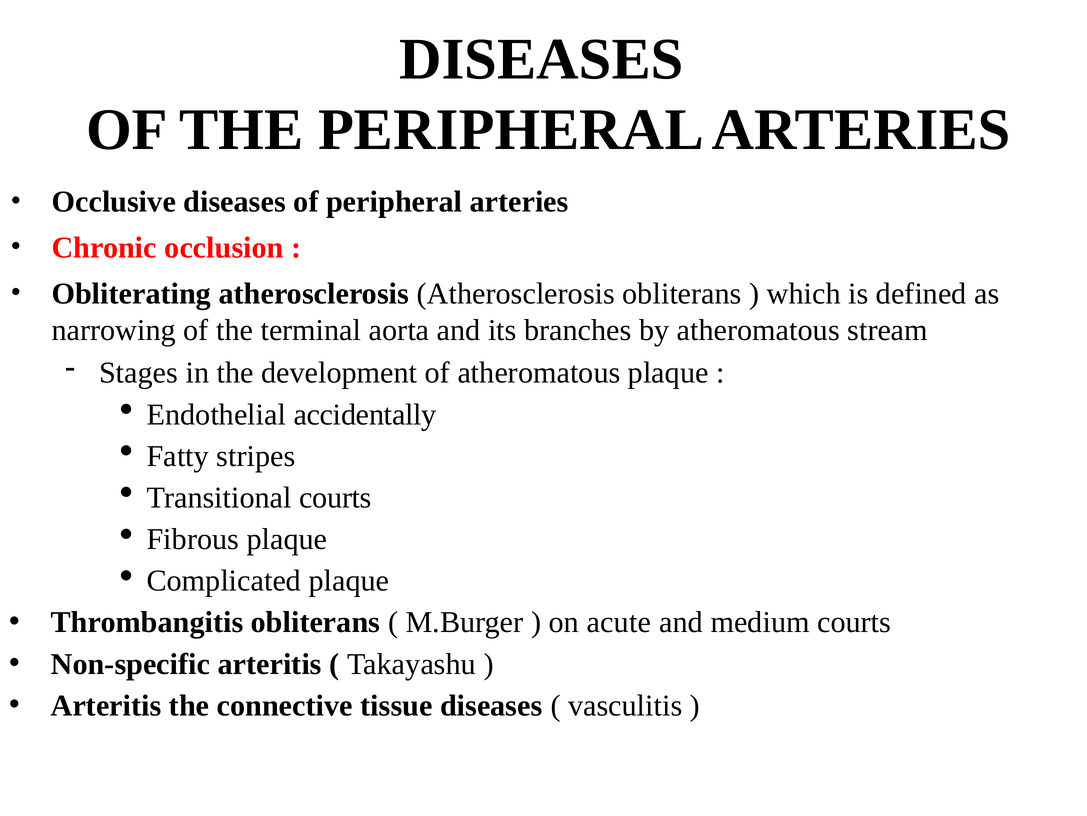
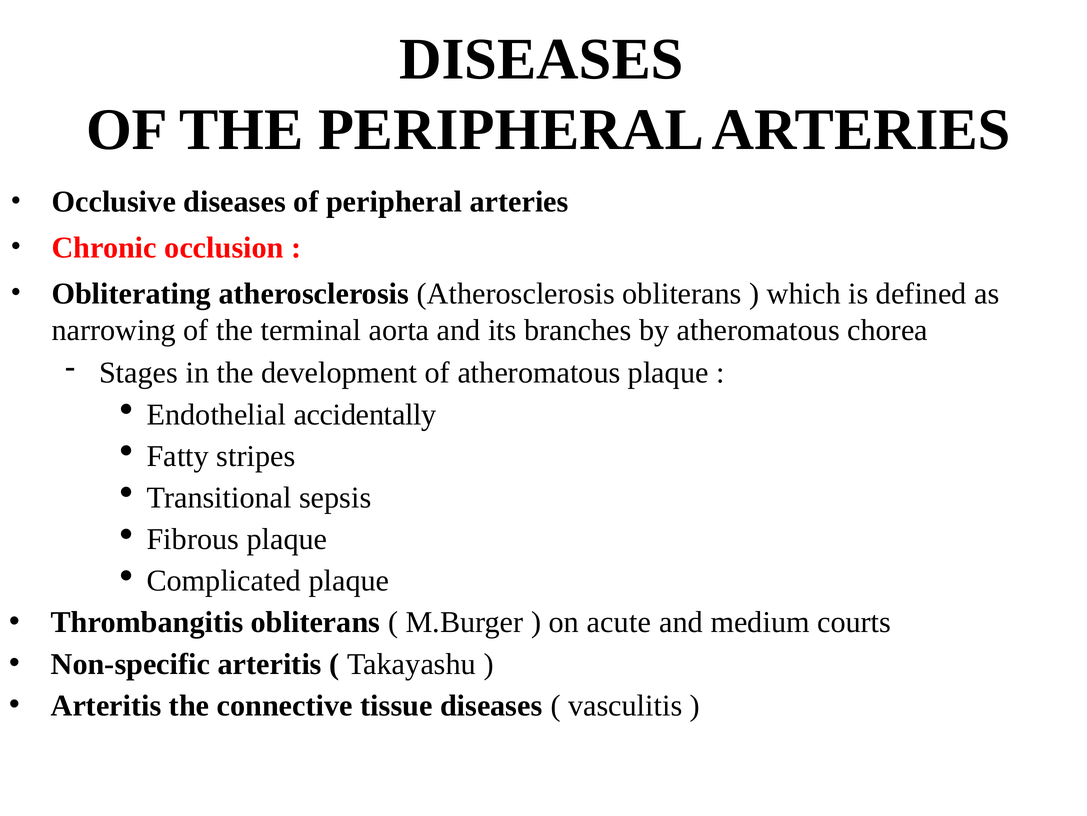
stream: stream -> chorea
Transitional courts: courts -> sepsis
